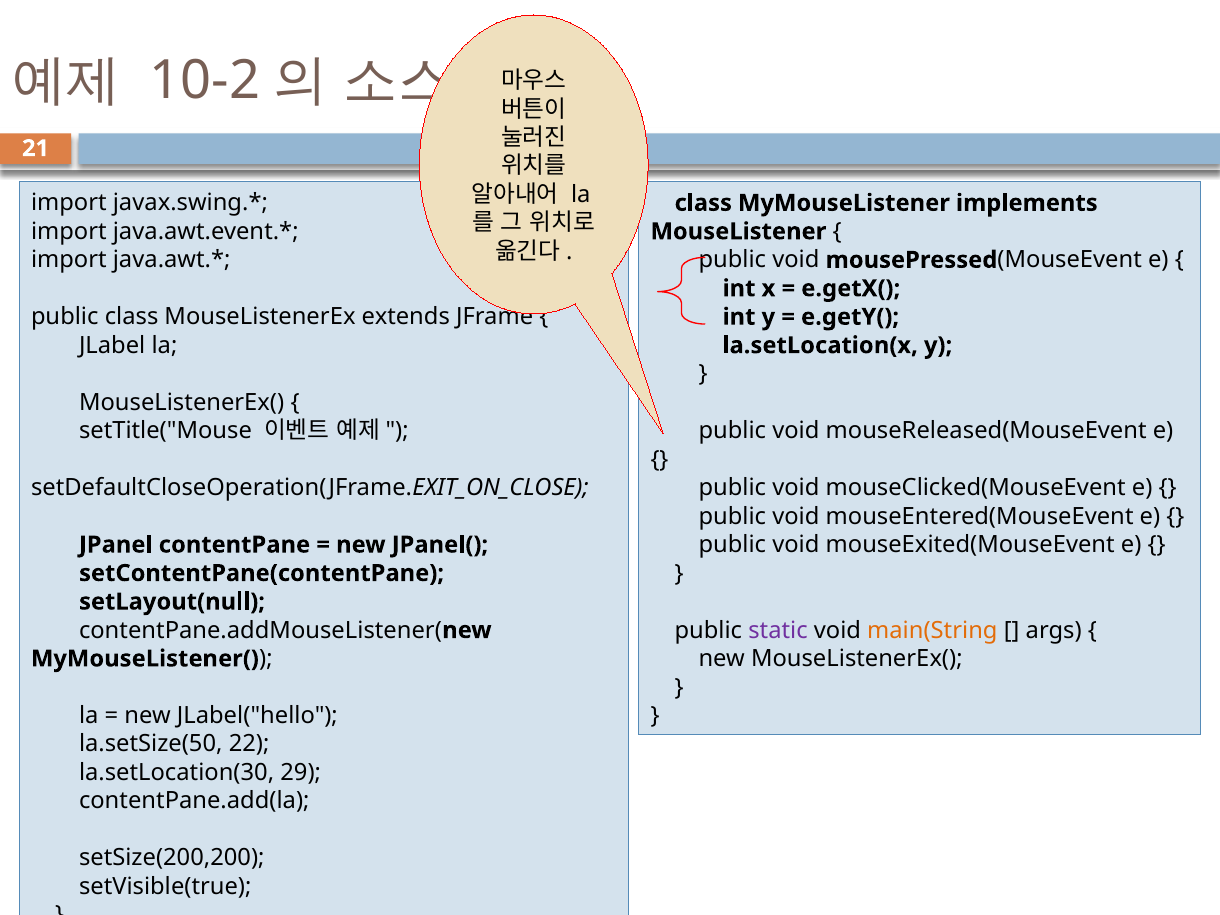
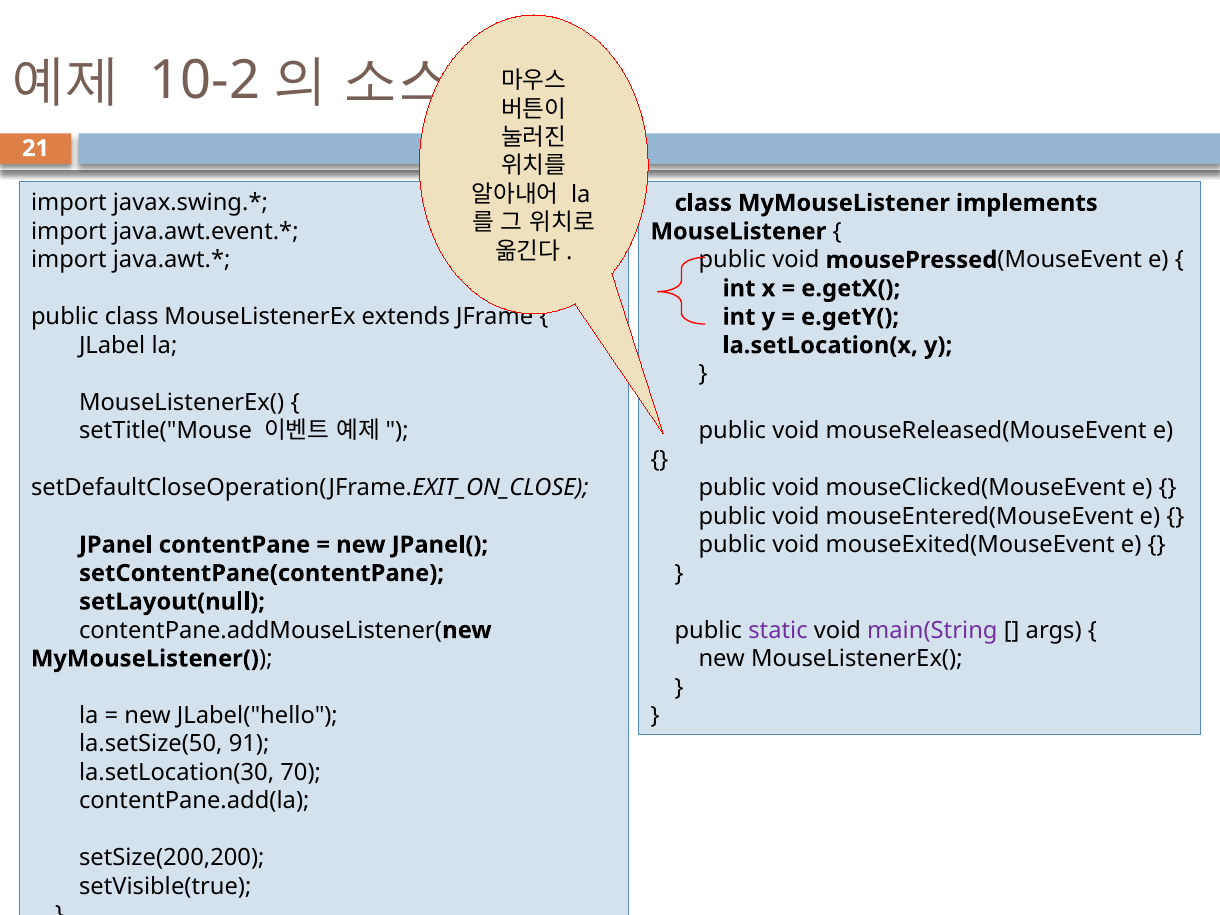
main(String colour: orange -> purple
22: 22 -> 91
29: 29 -> 70
